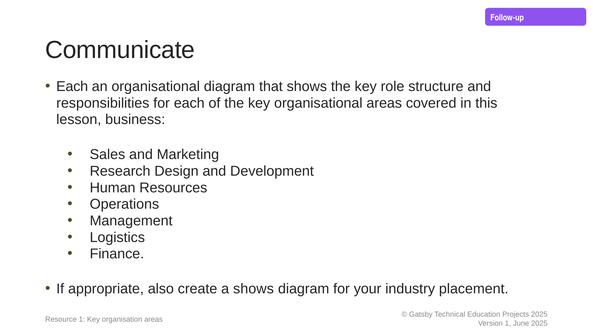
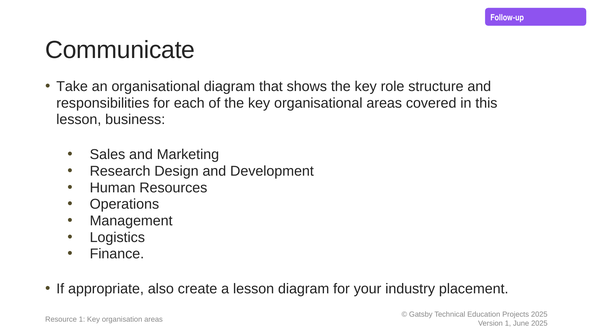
Each at (72, 86): Each -> Take
a shows: shows -> lesson
